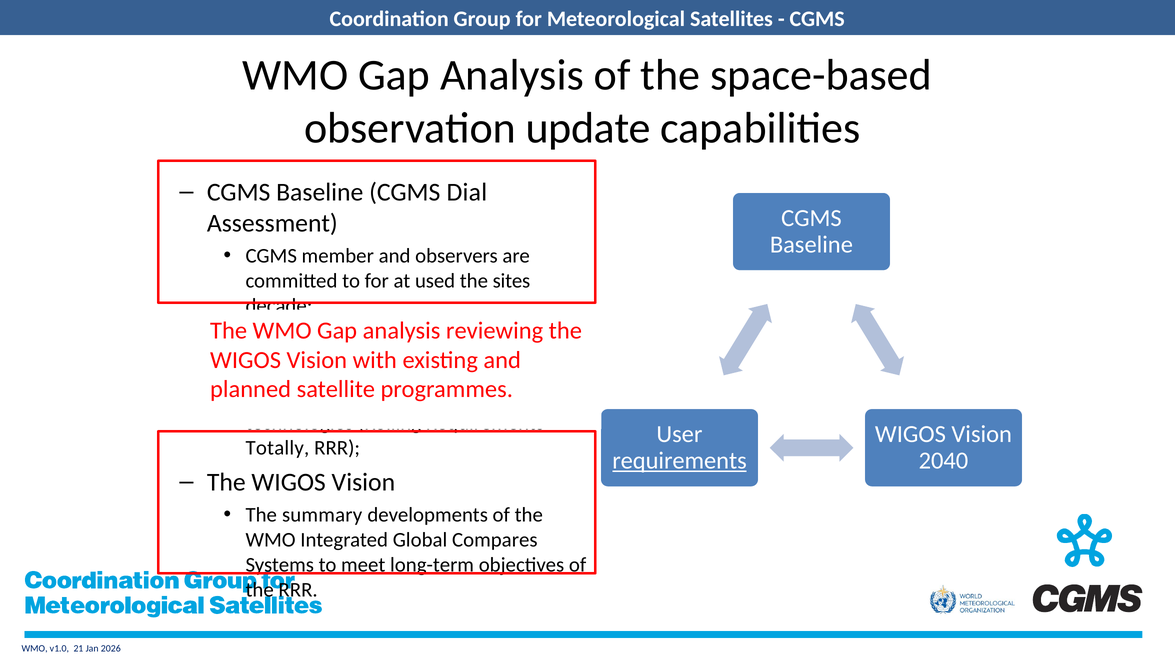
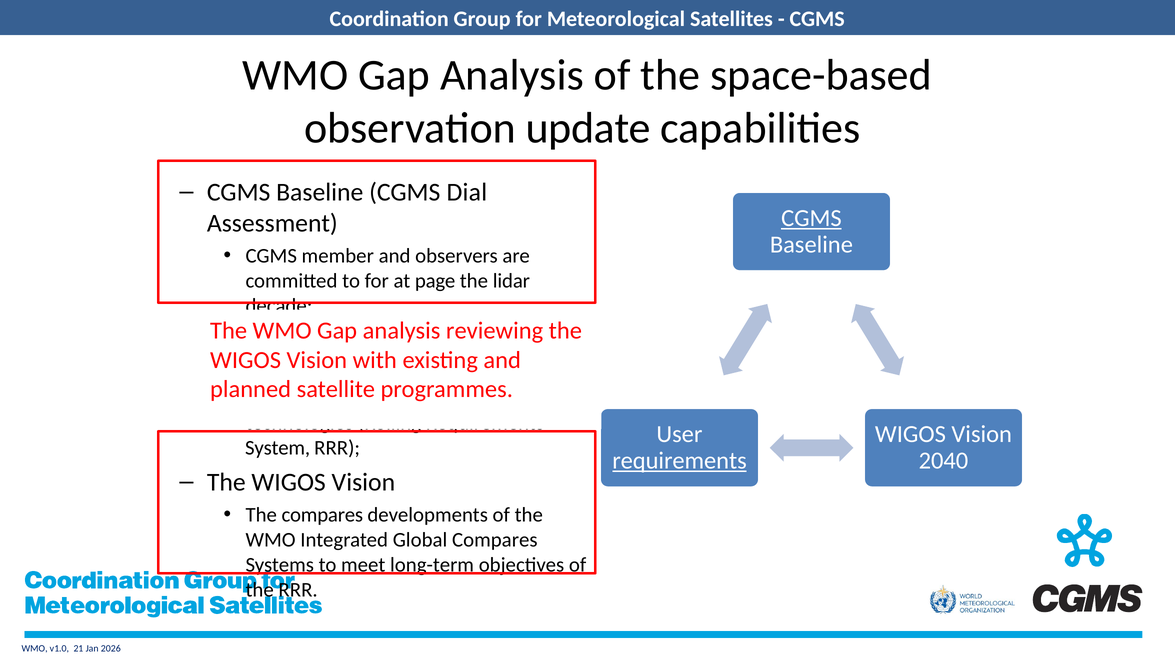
CGMS at (811, 218) underline: none -> present
used: used -> page
sites: sites -> lidar
Totally: Totally -> System
The summary: summary -> compares
